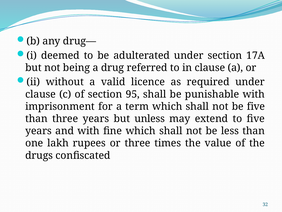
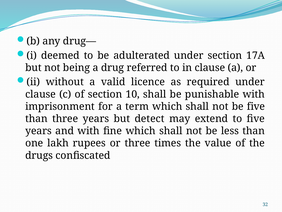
95: 95 -> 10
unless: unless -> detect
